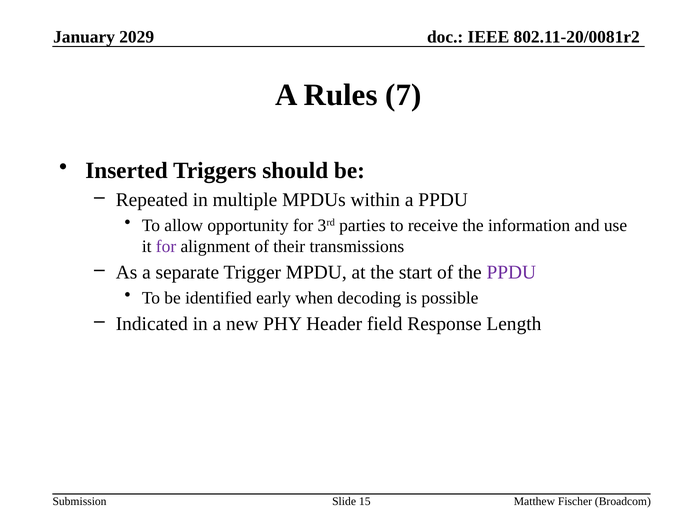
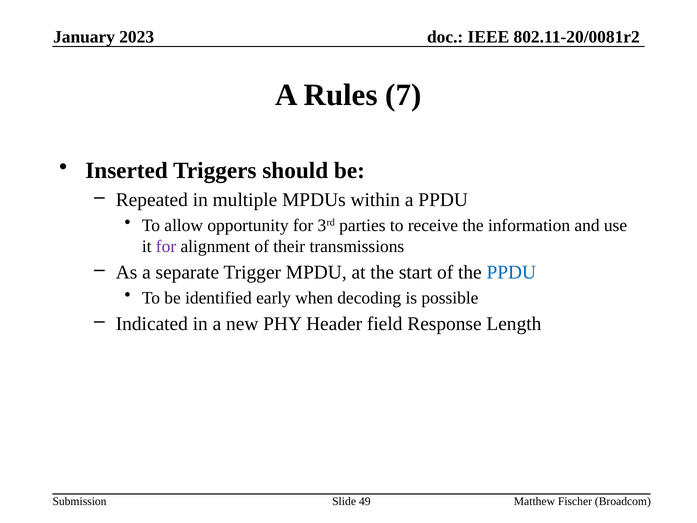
2029: 2029 -> 2023
PPDU at (511, 272) colour: purple -> blue
15: 15 -> 49
